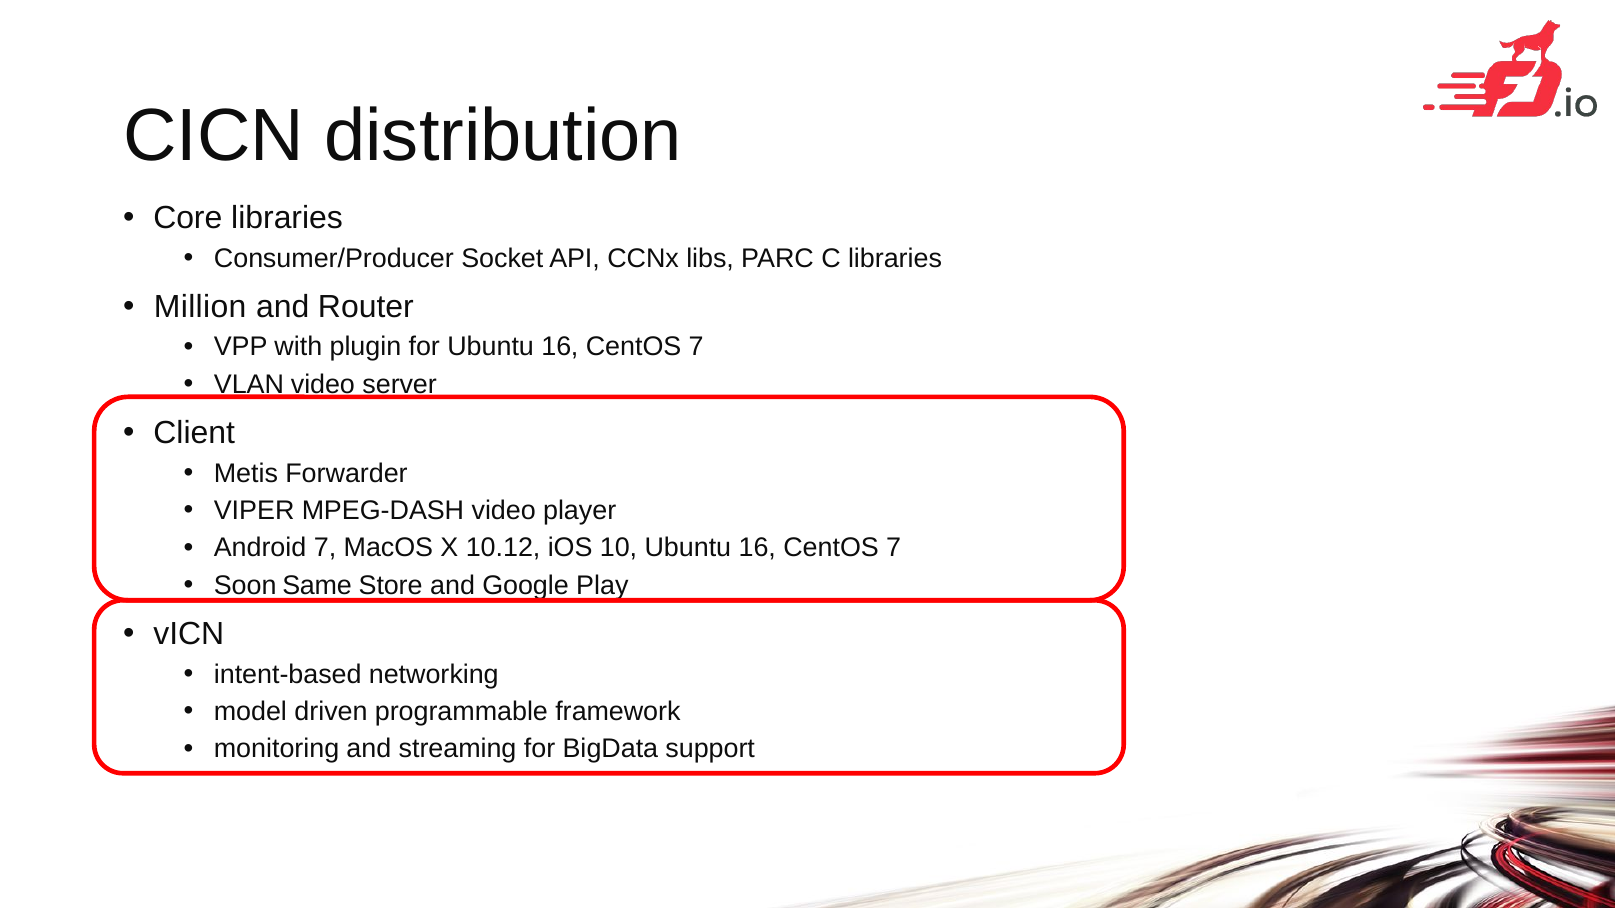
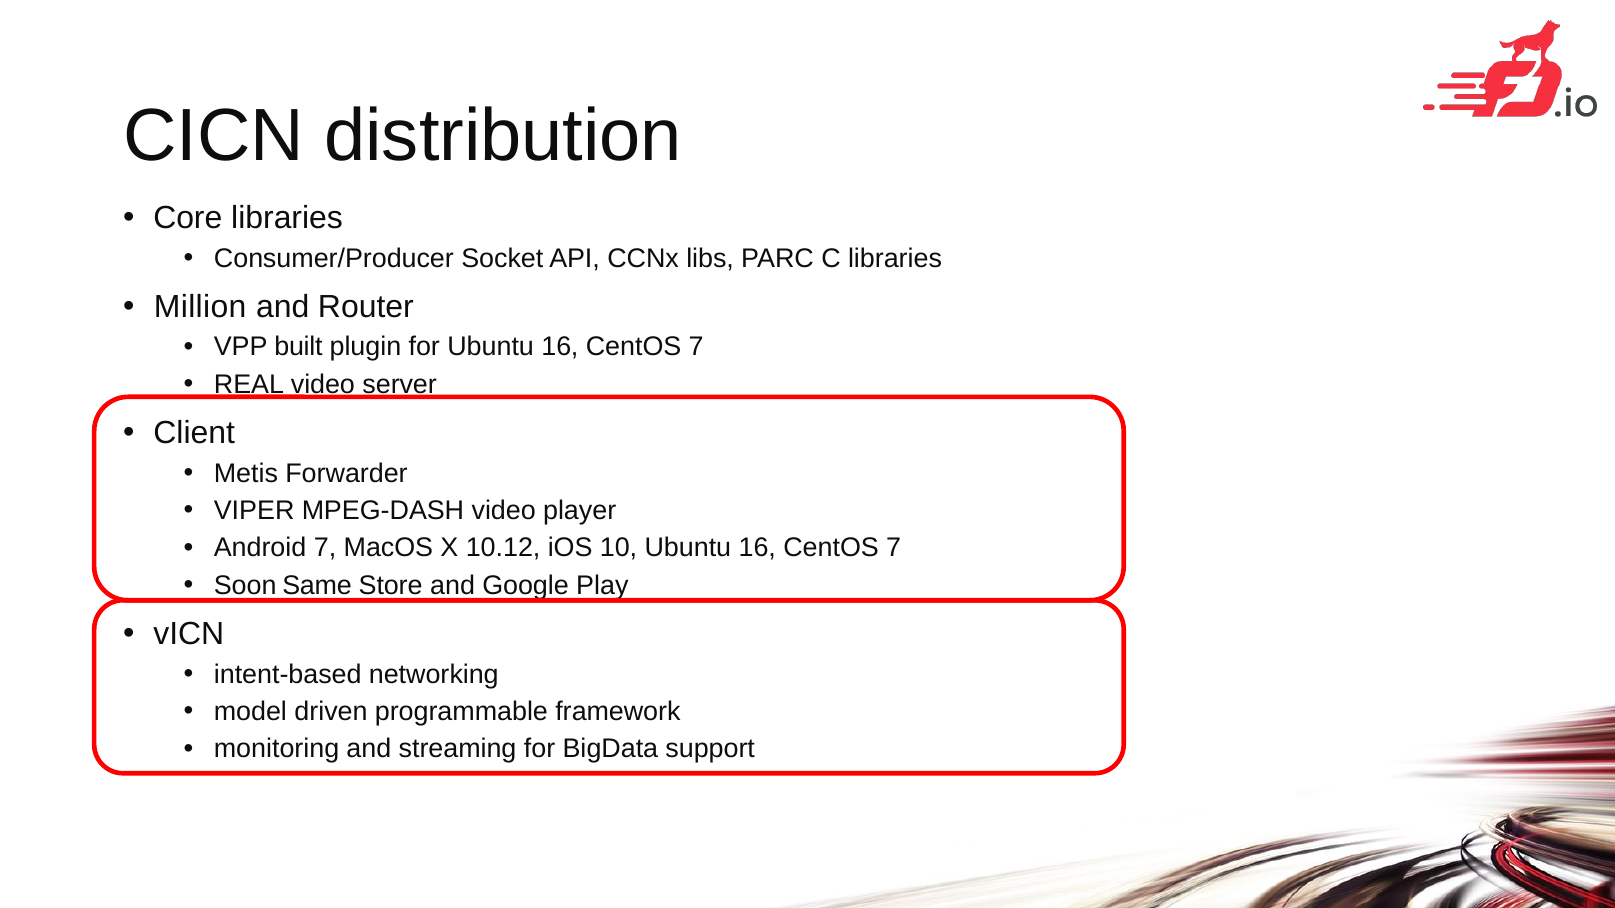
with: with -> built
VLAN: VLAN -> REAL
